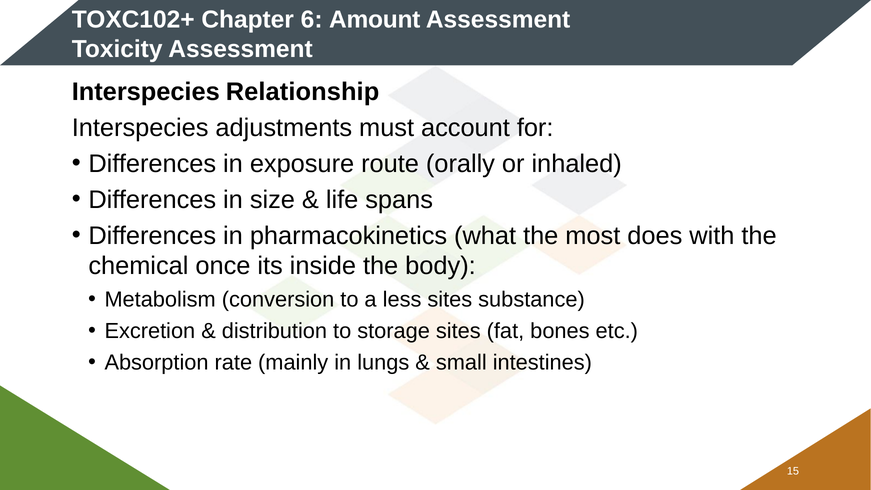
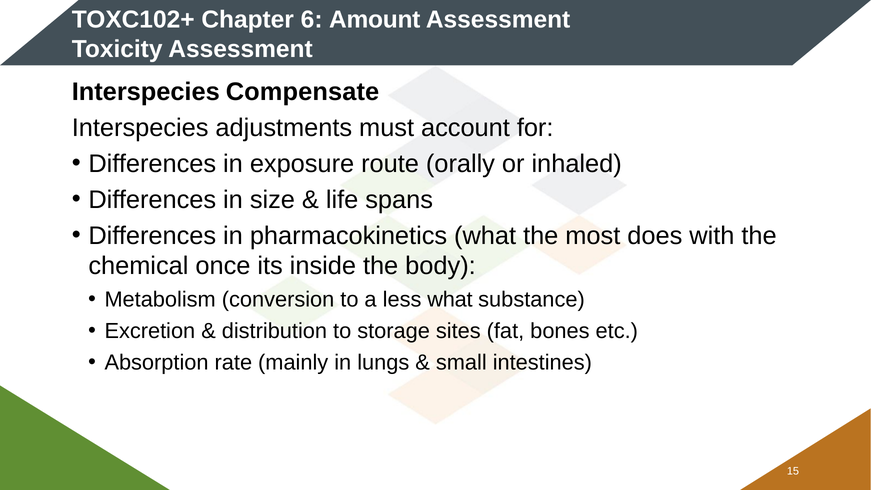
Relationship: Relationship -> Compensate
less sites: sites -> what
